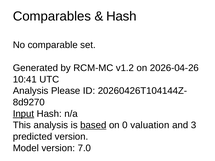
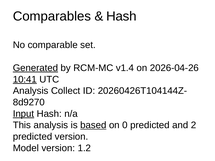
Generated underline: none -> present
v1.2: v1.2 -> v1.4
10:41 underline: none -> present
Please: Please -> Collect
0 valuation: valuation -> predicted
3: 3 -> 2
7.0: 7.0 -> 1.2
